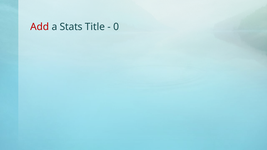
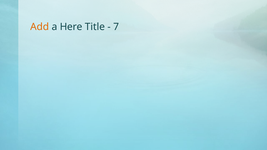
Add colour: red -> orange
Stats: Stats -> Here
0: 0 -> 7
